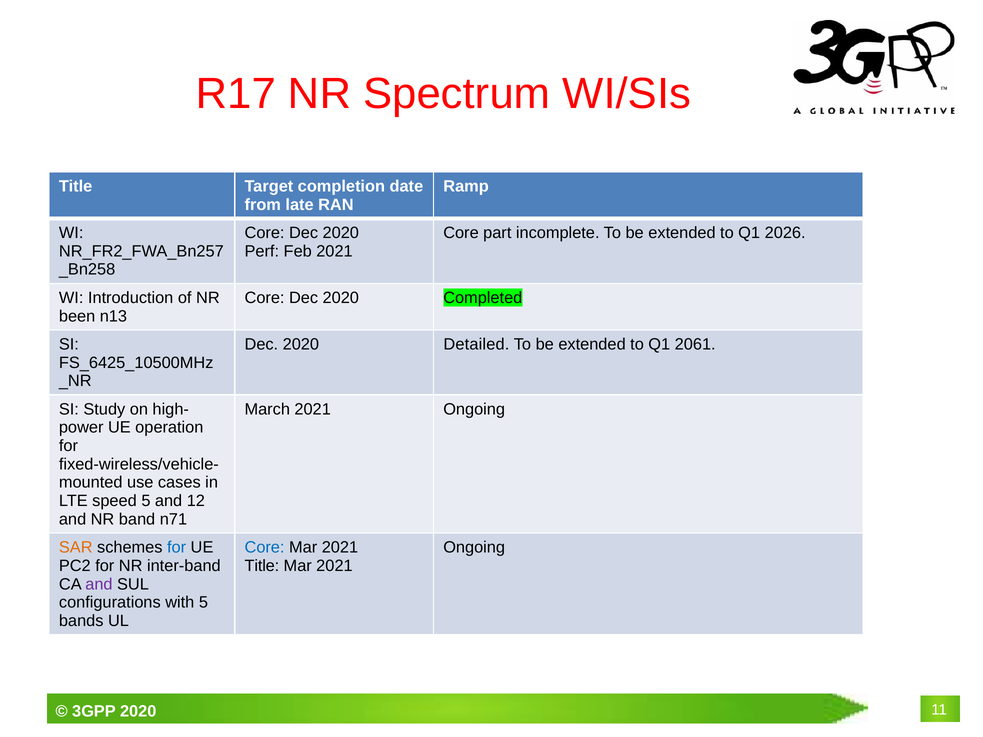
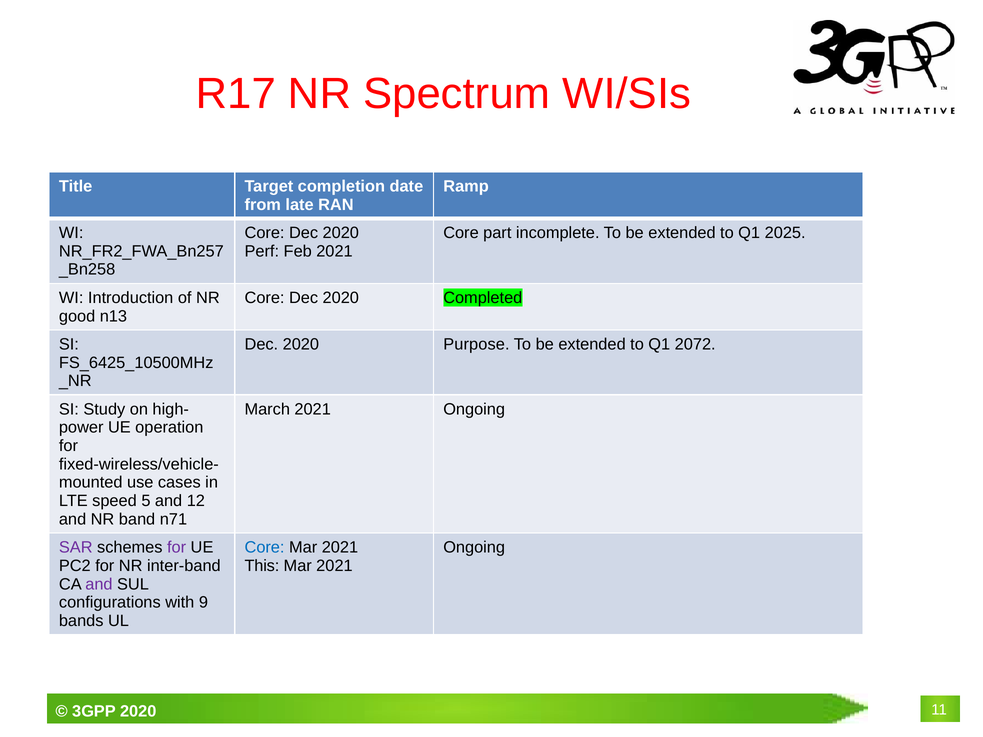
2026: 2026 -> 2025
been: been -> good
Detailed: Detailed -> Purpose
2061: 2061 -> 2072
SAR colour: orange -> purple
for at (177, 548) colour: blue -> purple
Title at (262, 566): Title -> This
with 5: 5 -> 9
